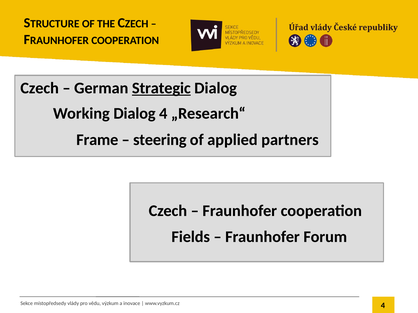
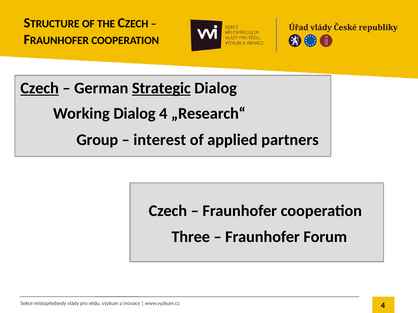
Czech at (40, 88) underline: none -> present
Frame: Frame -> Group
steering: steering -> interest
Fields: Fields -> Three
